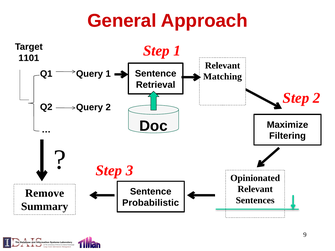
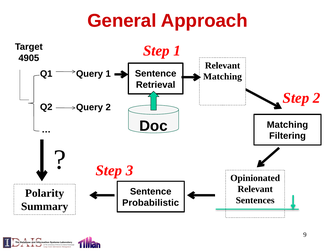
1101: 1101 -> 4905
Maximize at (287, 125): Maximize -> Matching
Remove: Remove -> Polarity
